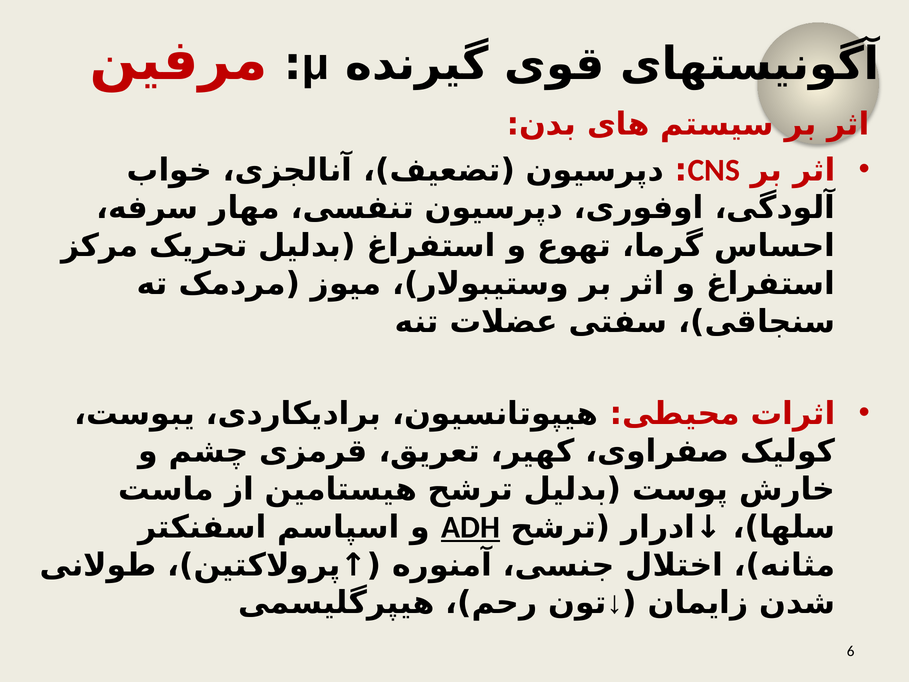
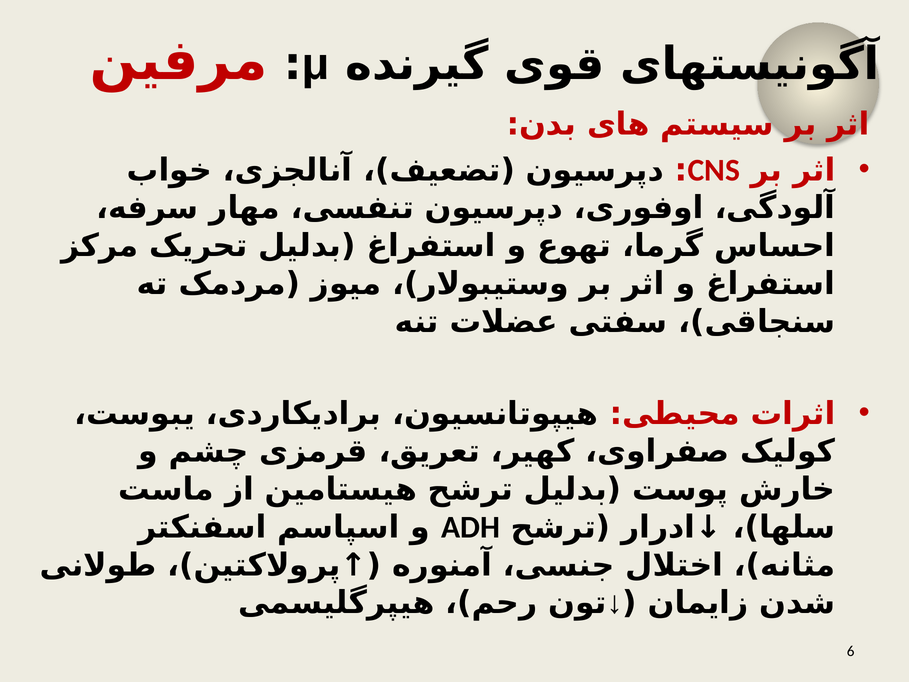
ADH underline: present -> none
